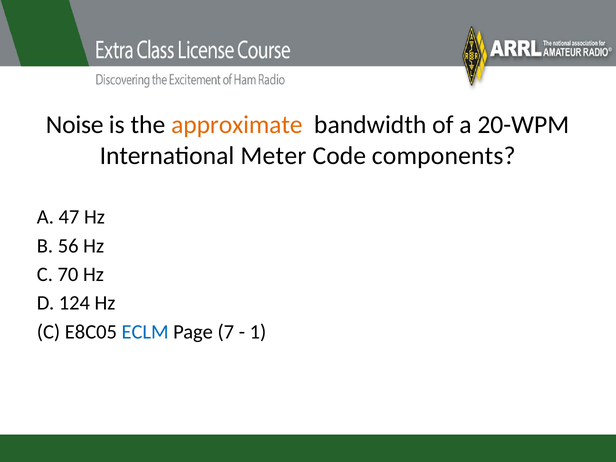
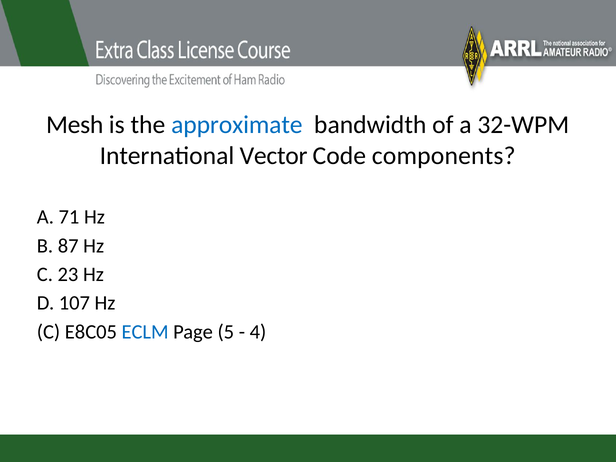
Noise: Noise -> Mesh
approximate colour: orange -> blue
20-WPM: 20-WPM -> 32-WPM
Meter: Meter -> Vector
47: 47 -> 71
56: 56 -> 87
70: 70 -> 23
124: 124 -> 107
7: 7 -> 5
1: 1 -> 4
